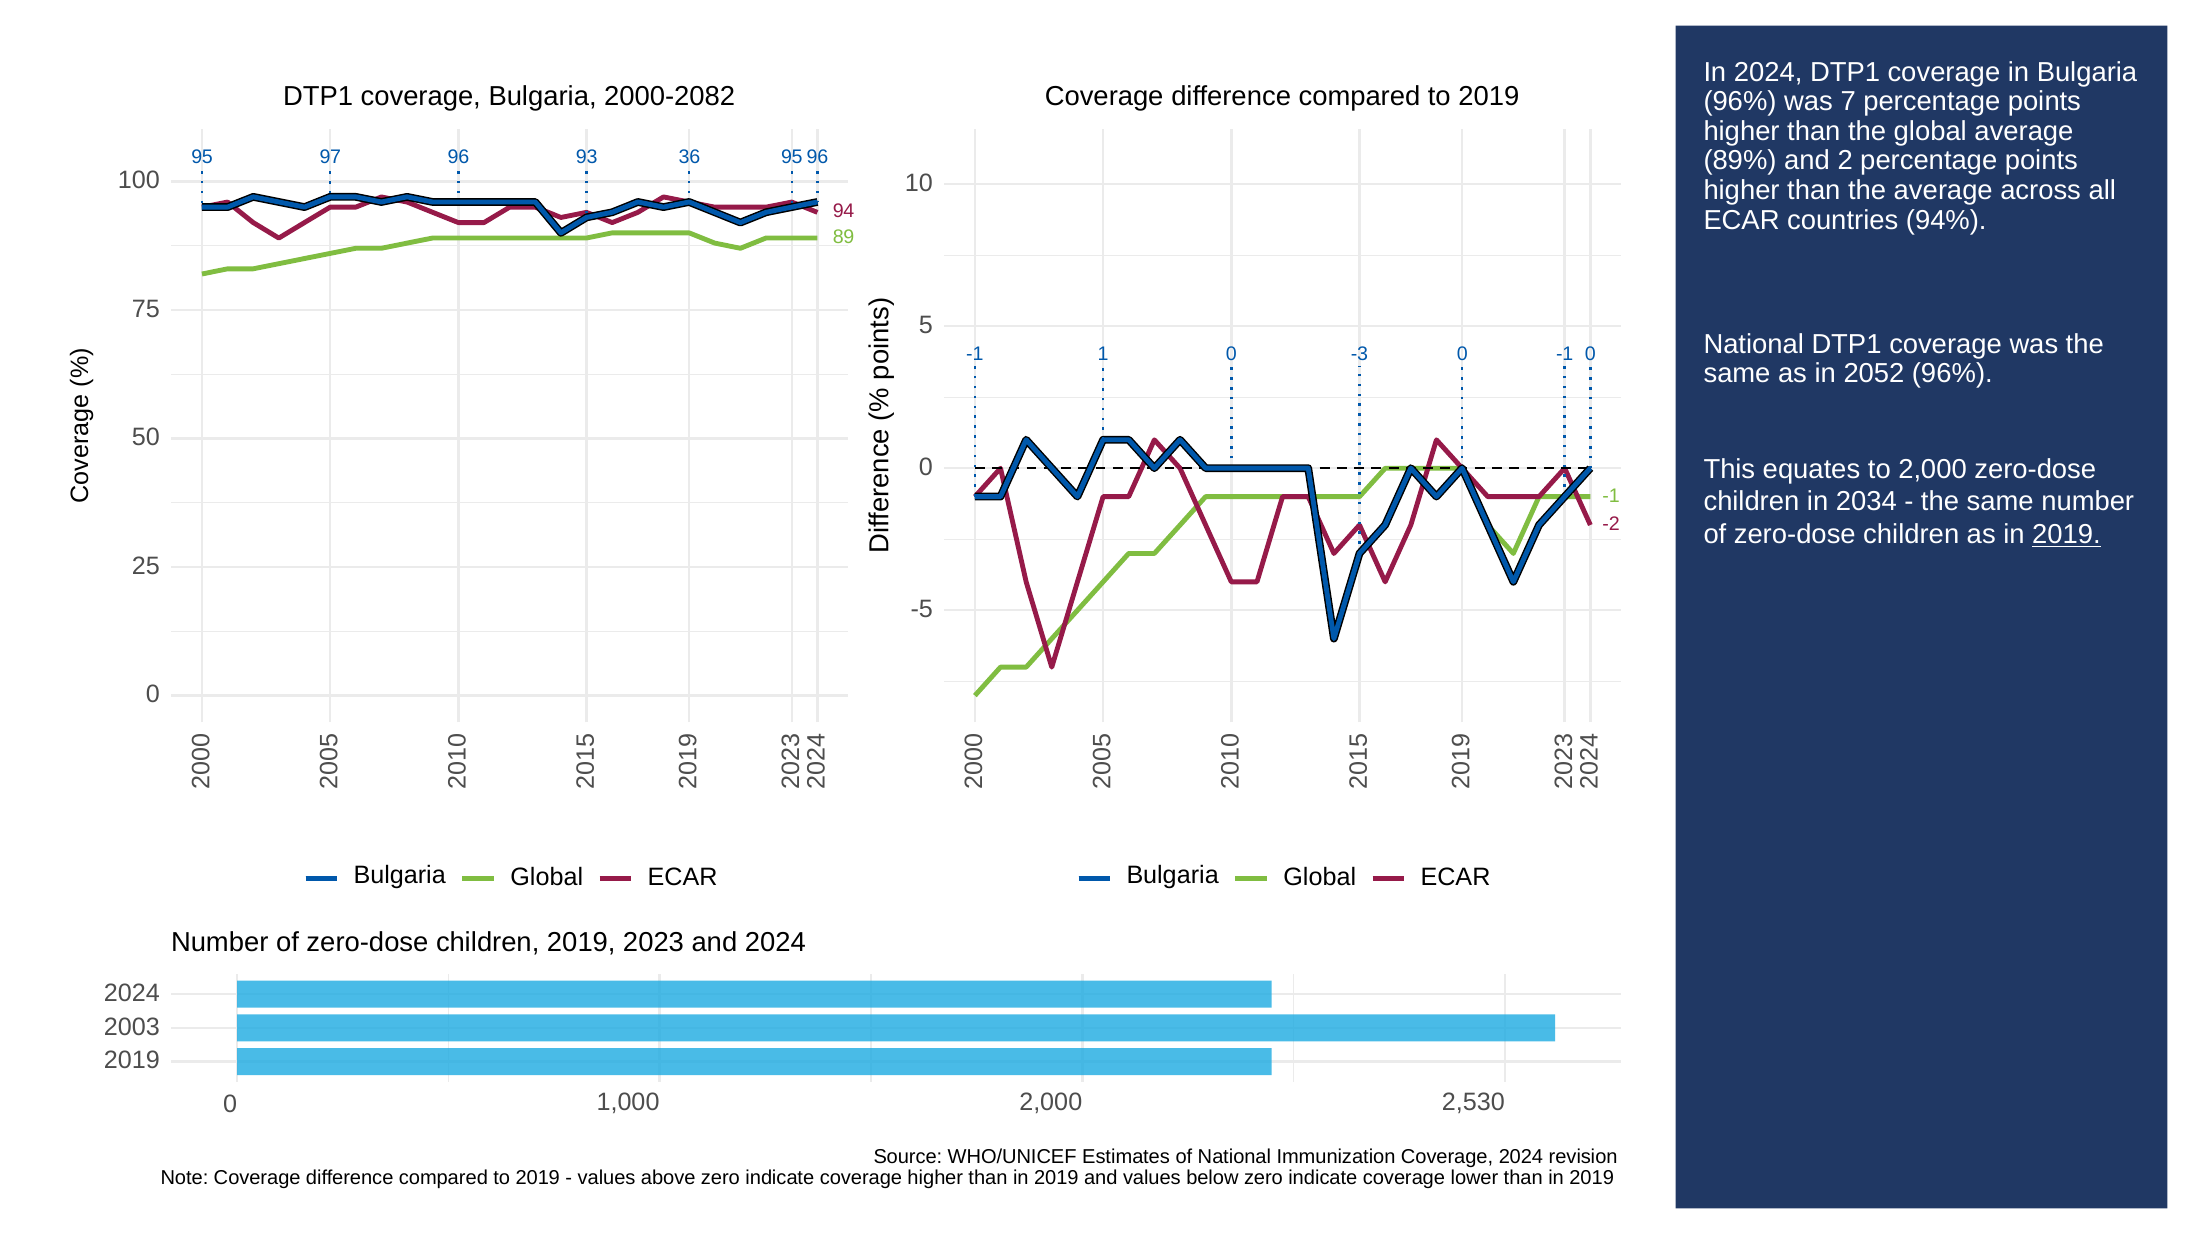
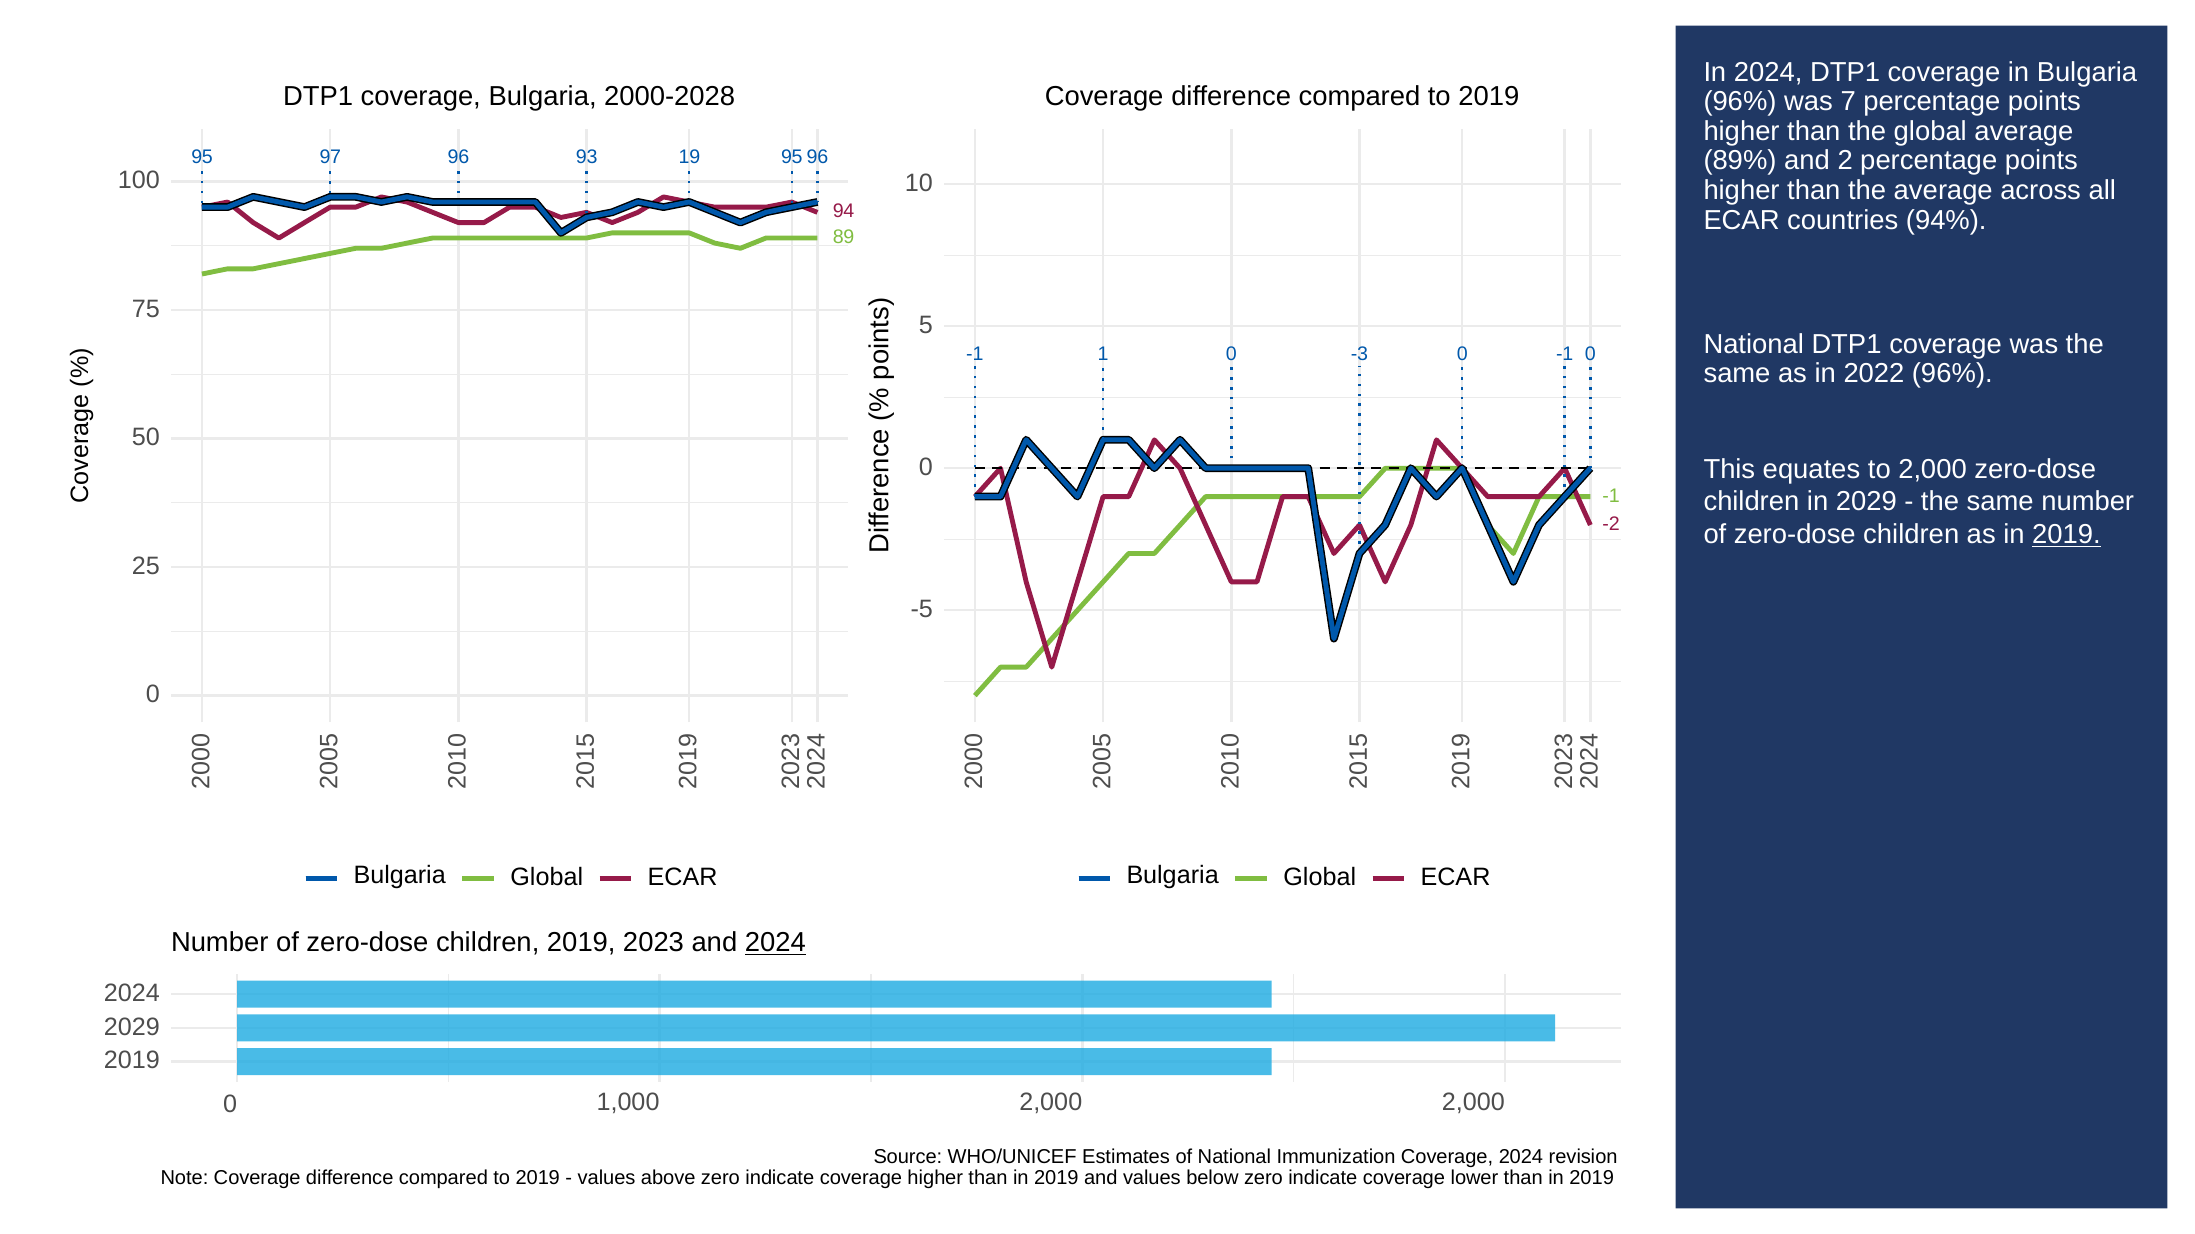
2000-2082: 2000-2082 -> 2000-2028
36: 36 -> 19
2052: 2052 -> 2022
in 2034: 2034 -> 2029
2024 at (775, 943) underline: none -> present
2003 at (132, 1027): 2003 -> 2029
2,000 2,530: 2,530 -> 2,000
